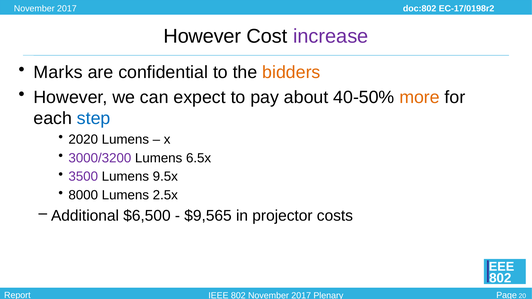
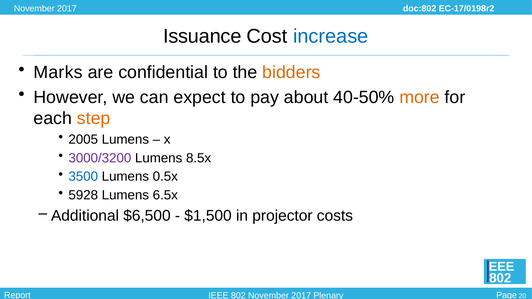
However at (202, 36): However -> Issuance
increase colour: purple -> blue
step colour: blue -> orange
2020: 2020 -> 2005
6.5x: 6.5x -> 8.5x
3500 colour: purple -> blue
9.5x: 9.5x -> 0.5x
8000: 8000 -> 5928
2.5x: 2.5x -> 6.5x
$9,565: $9,565 -> $1,500
